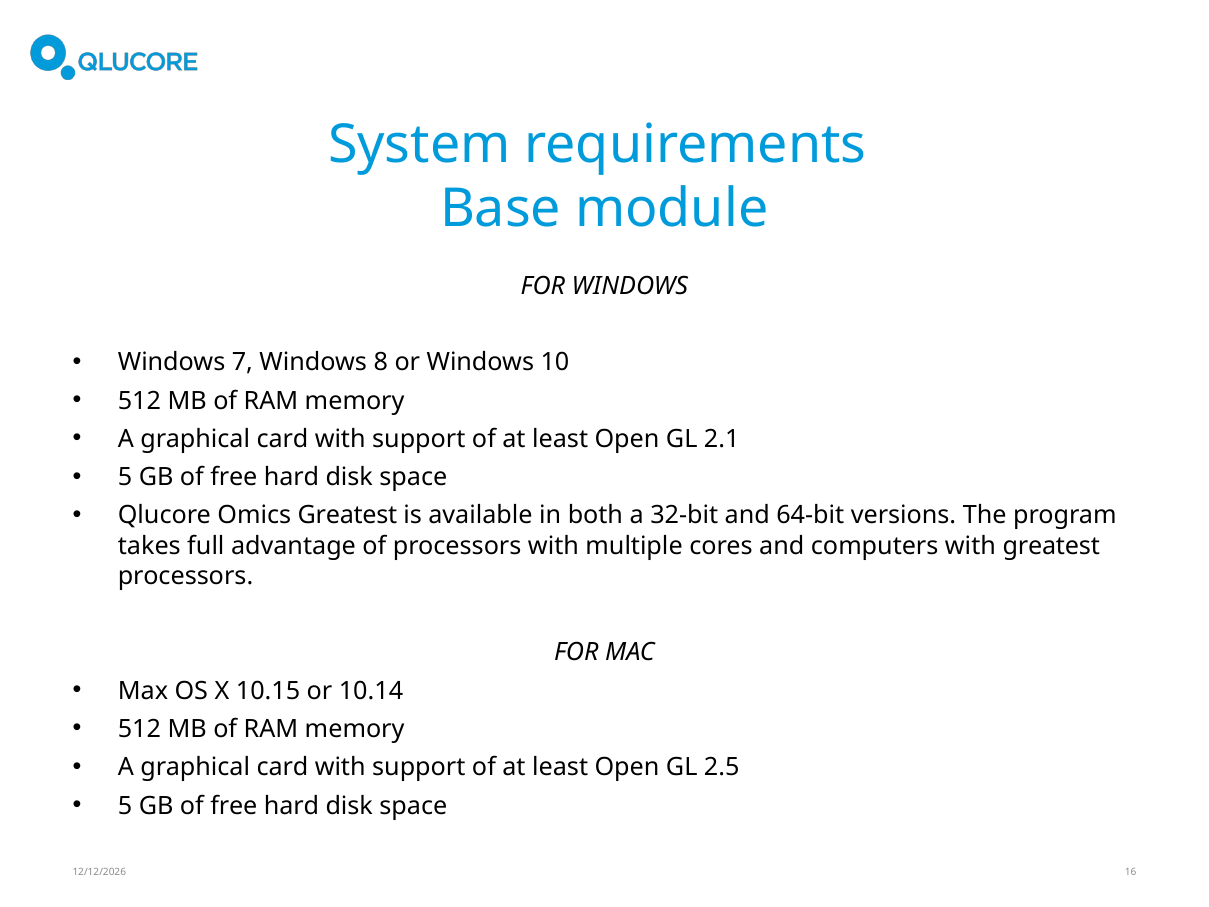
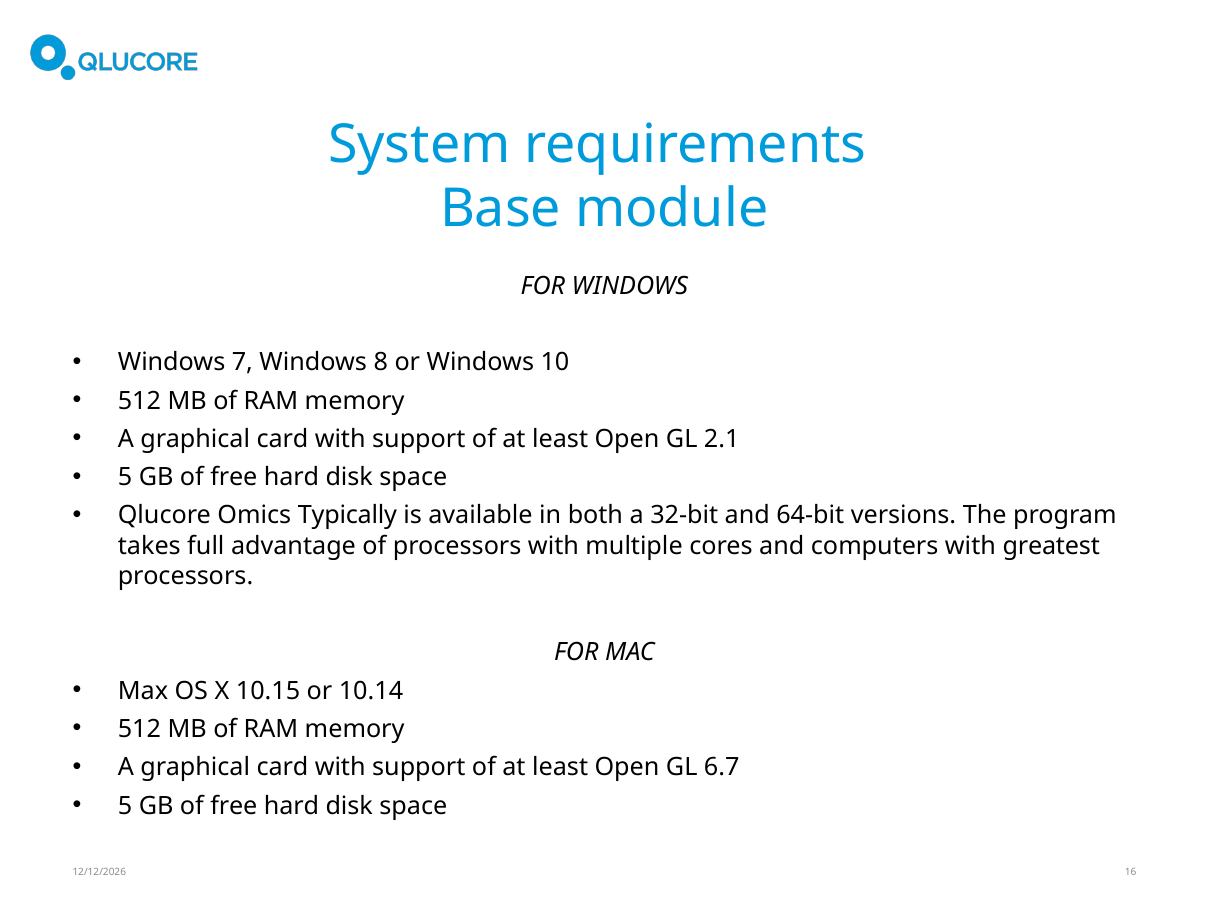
Omics Greatest: Greatest -> Typically
2.5: 2.5 -> 6.7
